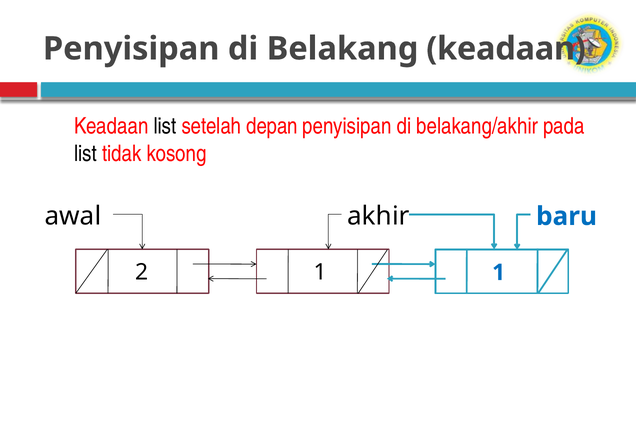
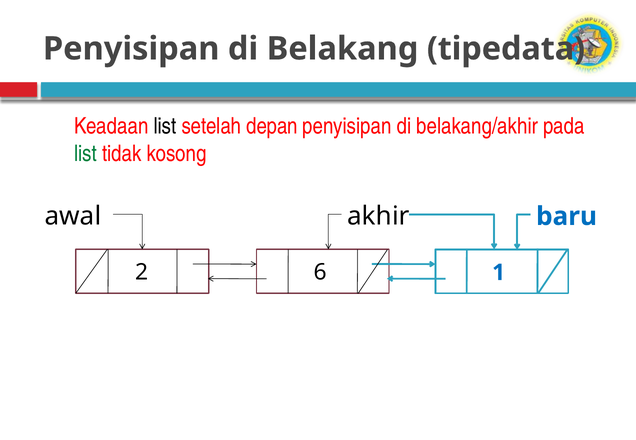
Belakang keadaan: keadaan -> tipedata
list at (86, 154) colour: black -> green
2 1: 1 -> 6
